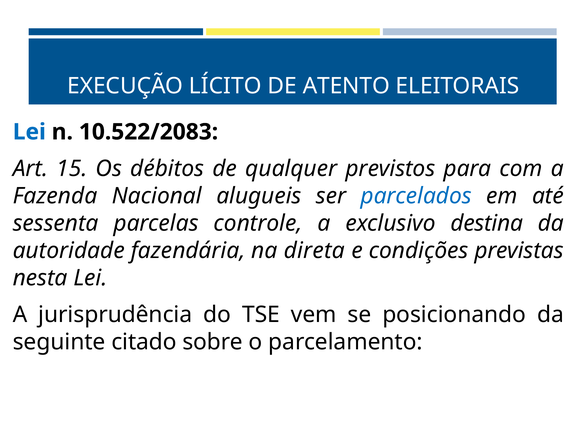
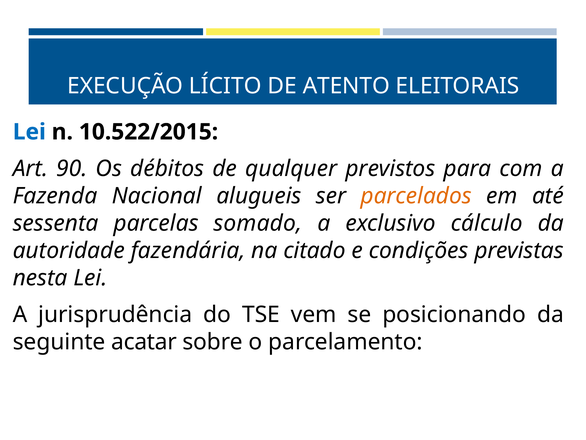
10.522/2083: 10.522/2083 -> 10.522/2015
15: 15 -> 90
parcelados colour: blue -> orange
controle: controle -> somado
destina: destina -> cálculo
direta: direta -> citado
citado: citado -> acatar
